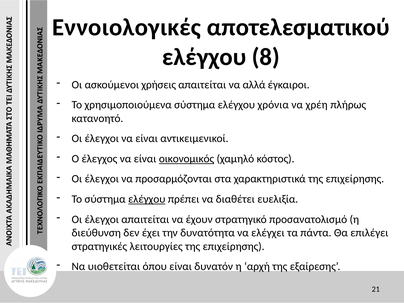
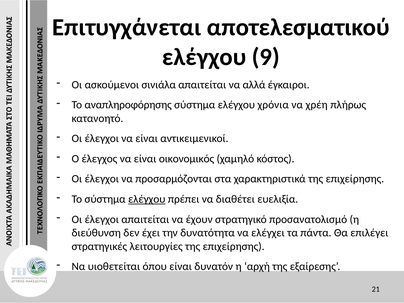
Εννοιολογικές: Εννοιολογικές -> Επιτυγχάνεται
8: 8 -> 9
χρήσεις: χρήσεις -> σινιάλα
χρησιμοποιούμενα: χρησιμοποιούμενα -> αναπληροφόρησης
οικονομικός underline: present -> none
